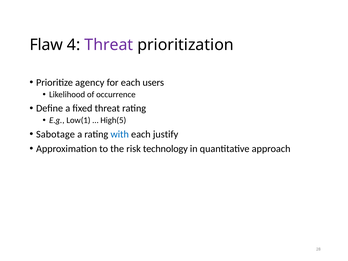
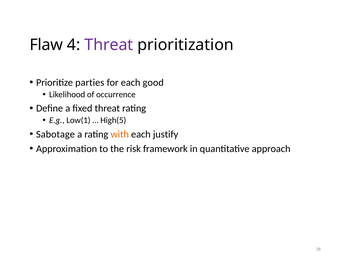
agency: agency -> parties
users: users -> good
with colour: blue -> orange
technology: technology -> framework
